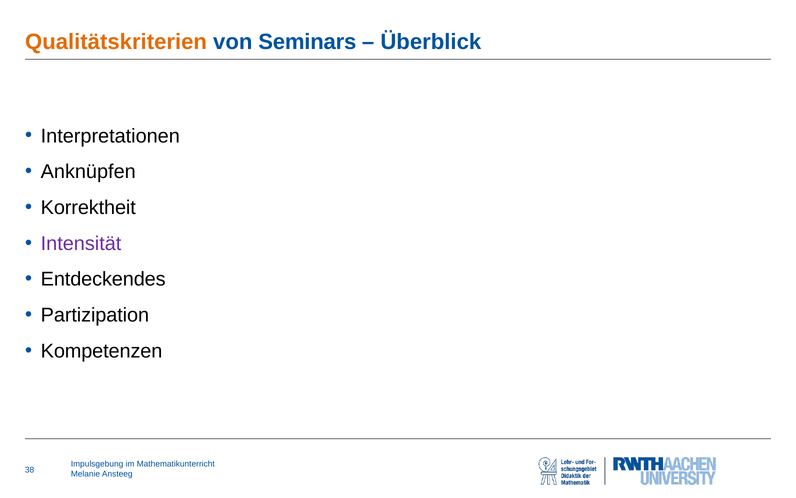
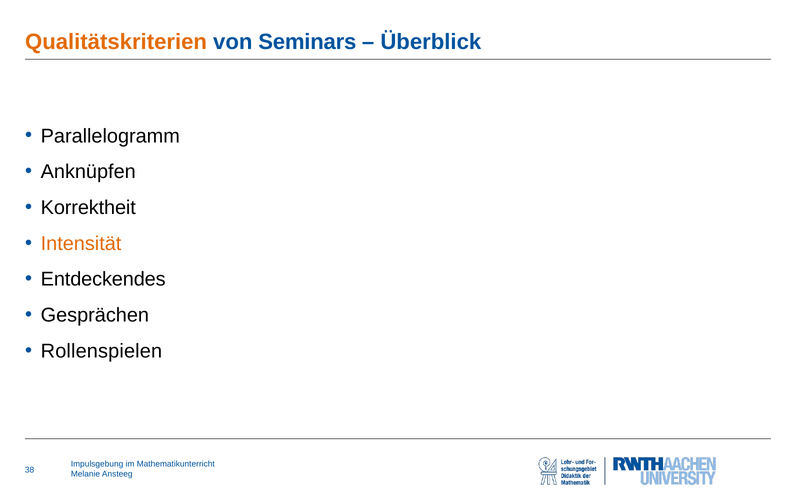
Interpretationen: Interpretationen -> Parallelogramm
Intensität colour: purple -> orange
Partizipation: Partizipation -> Gesprächen
Kompetenzen: Kompetenzen -> Rollenspielen
